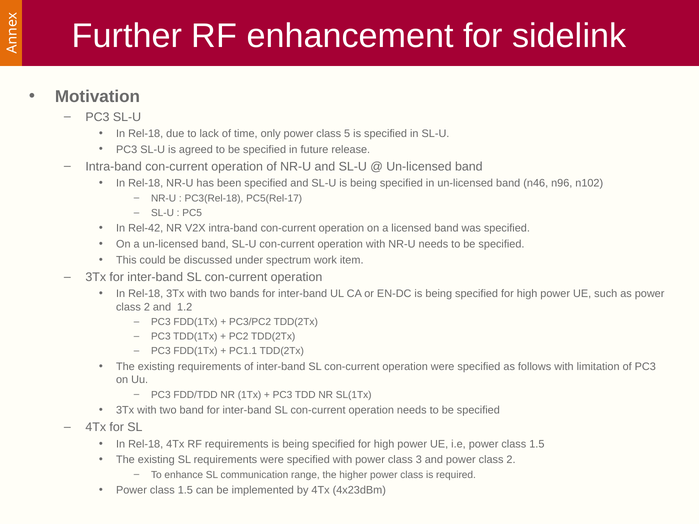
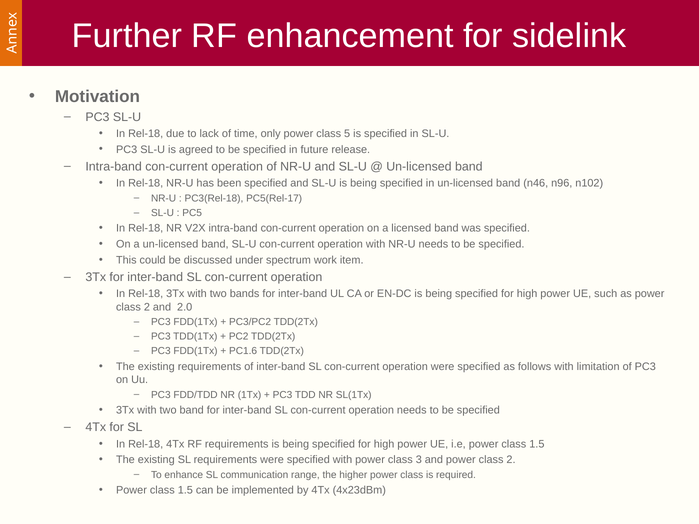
Rel-42 at (146, 228): Rel-42 -> Rel-18
1.2: 1.2 -> 2.0
PC1.1: PC1.1 -> PC1.6
